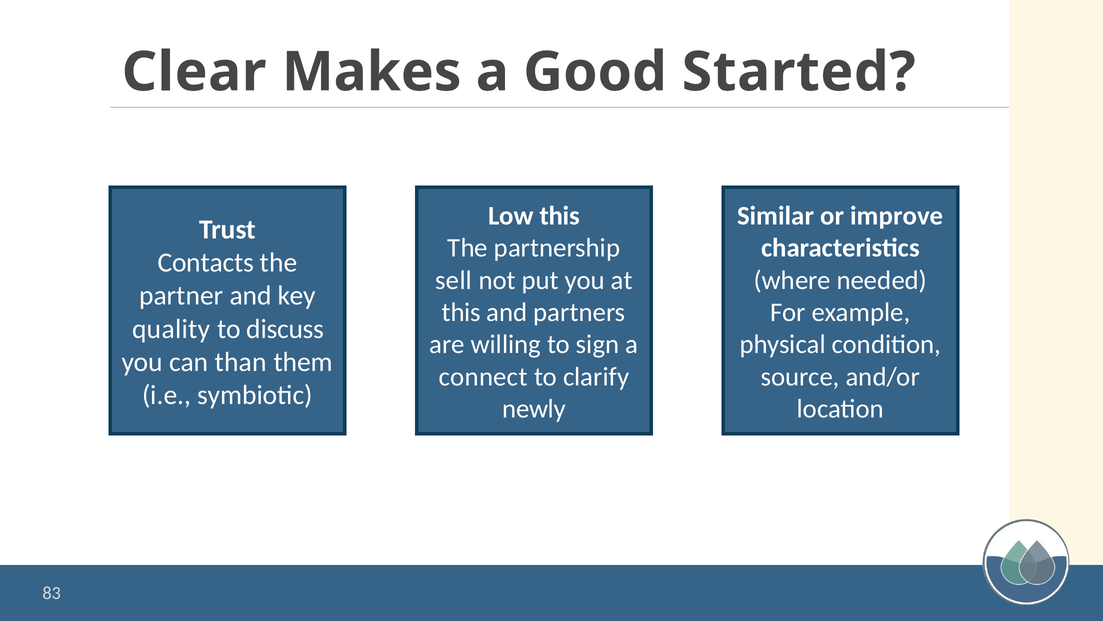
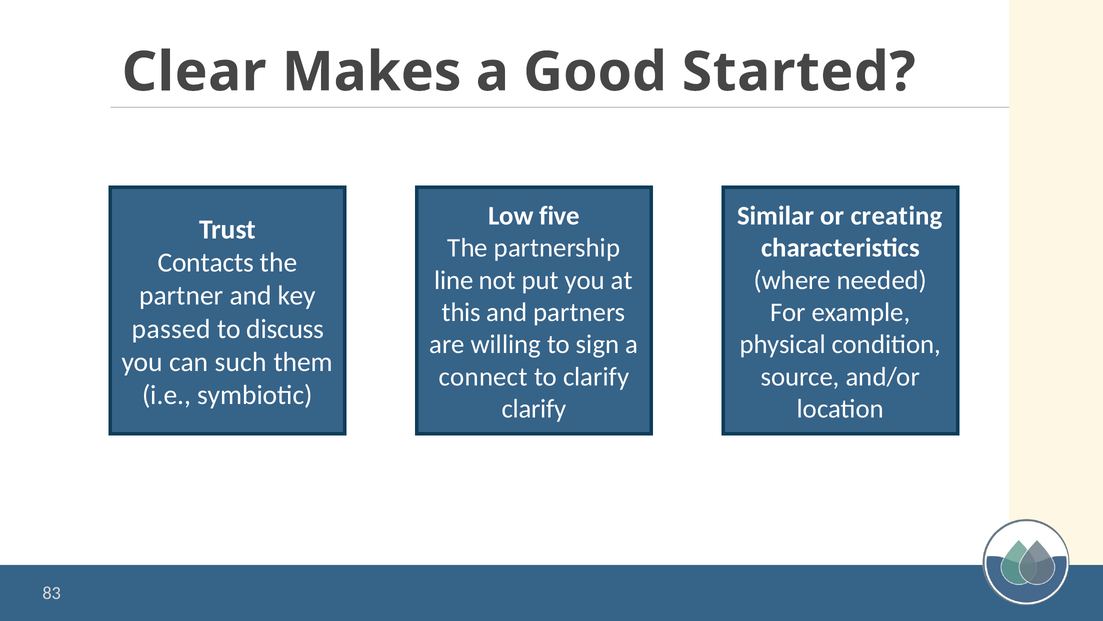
Low this: this -> five
improve: improve -> creating
sell: sell -> line
quality: quality -> passed
than: than -> such
newly at (534, 408): newly -> clarify
